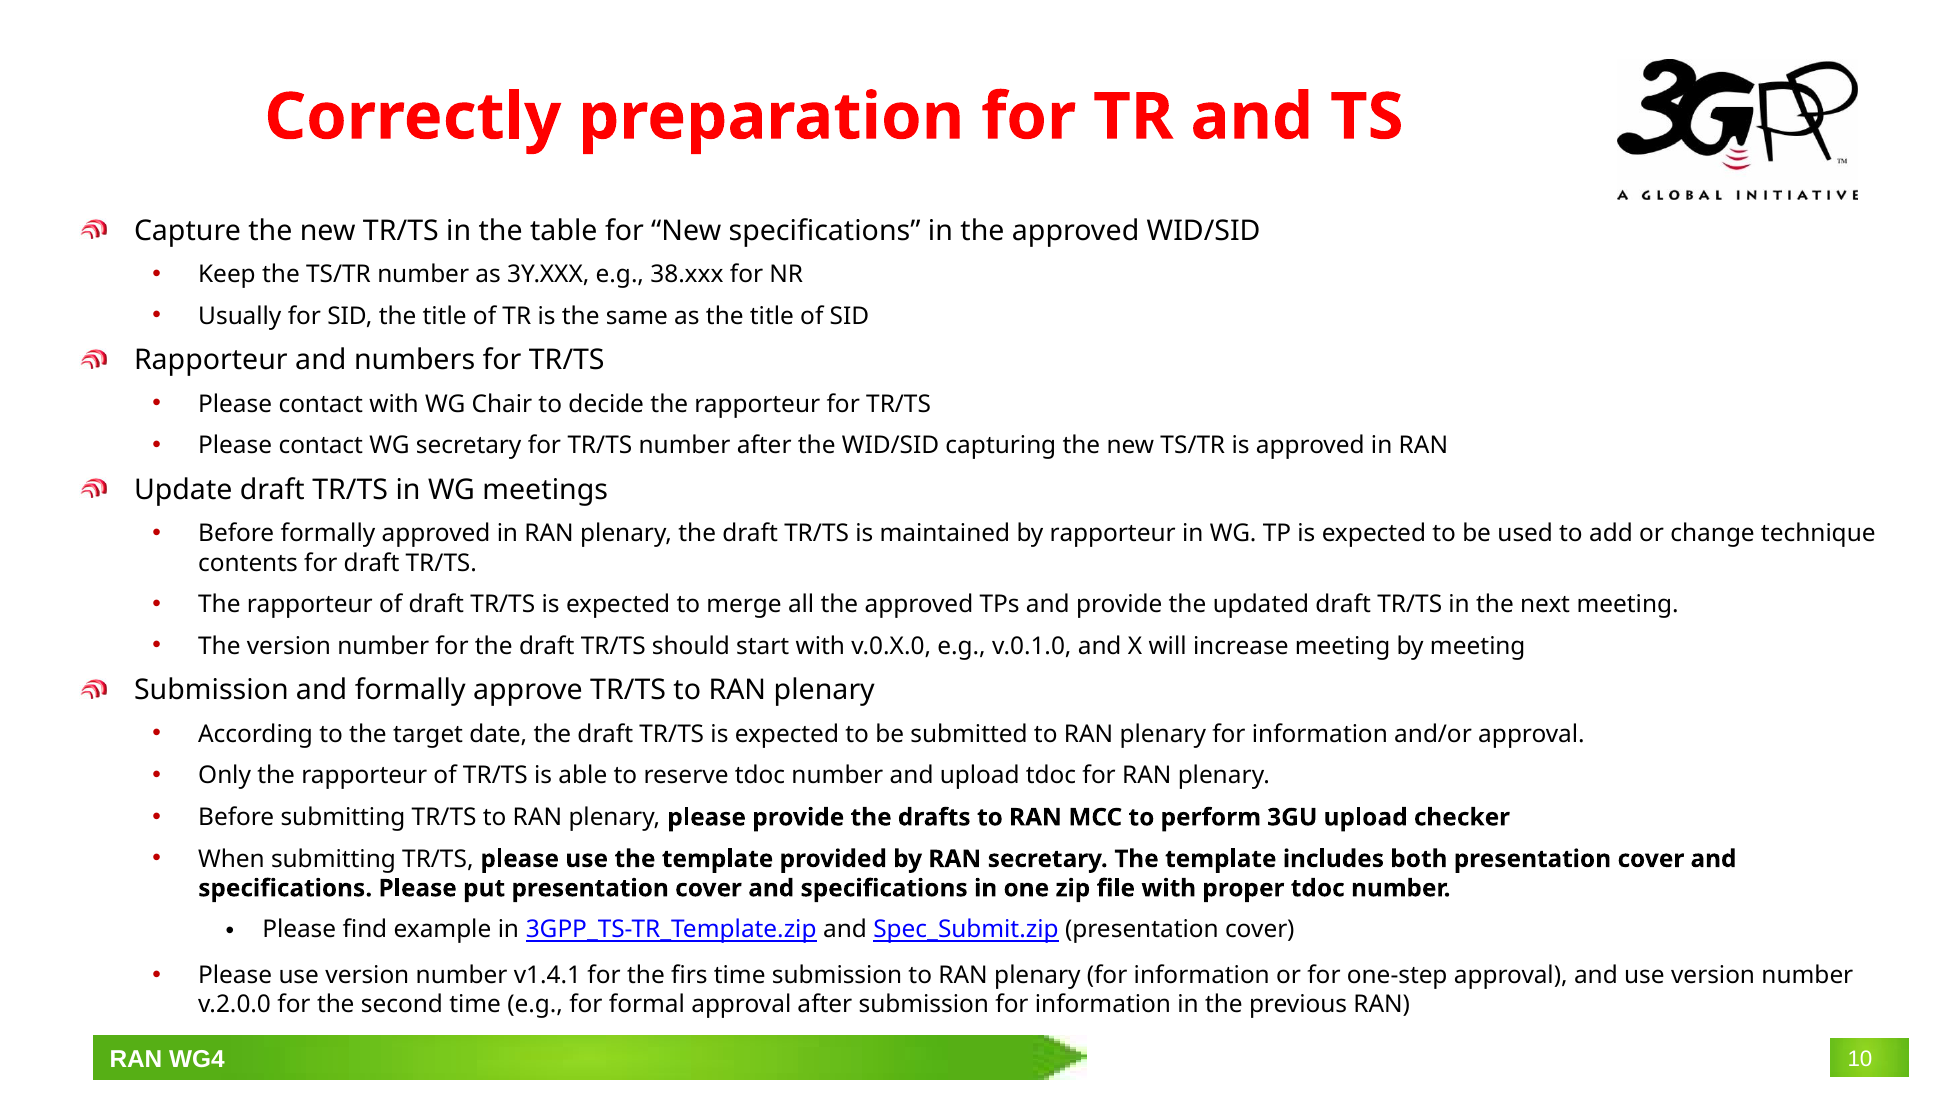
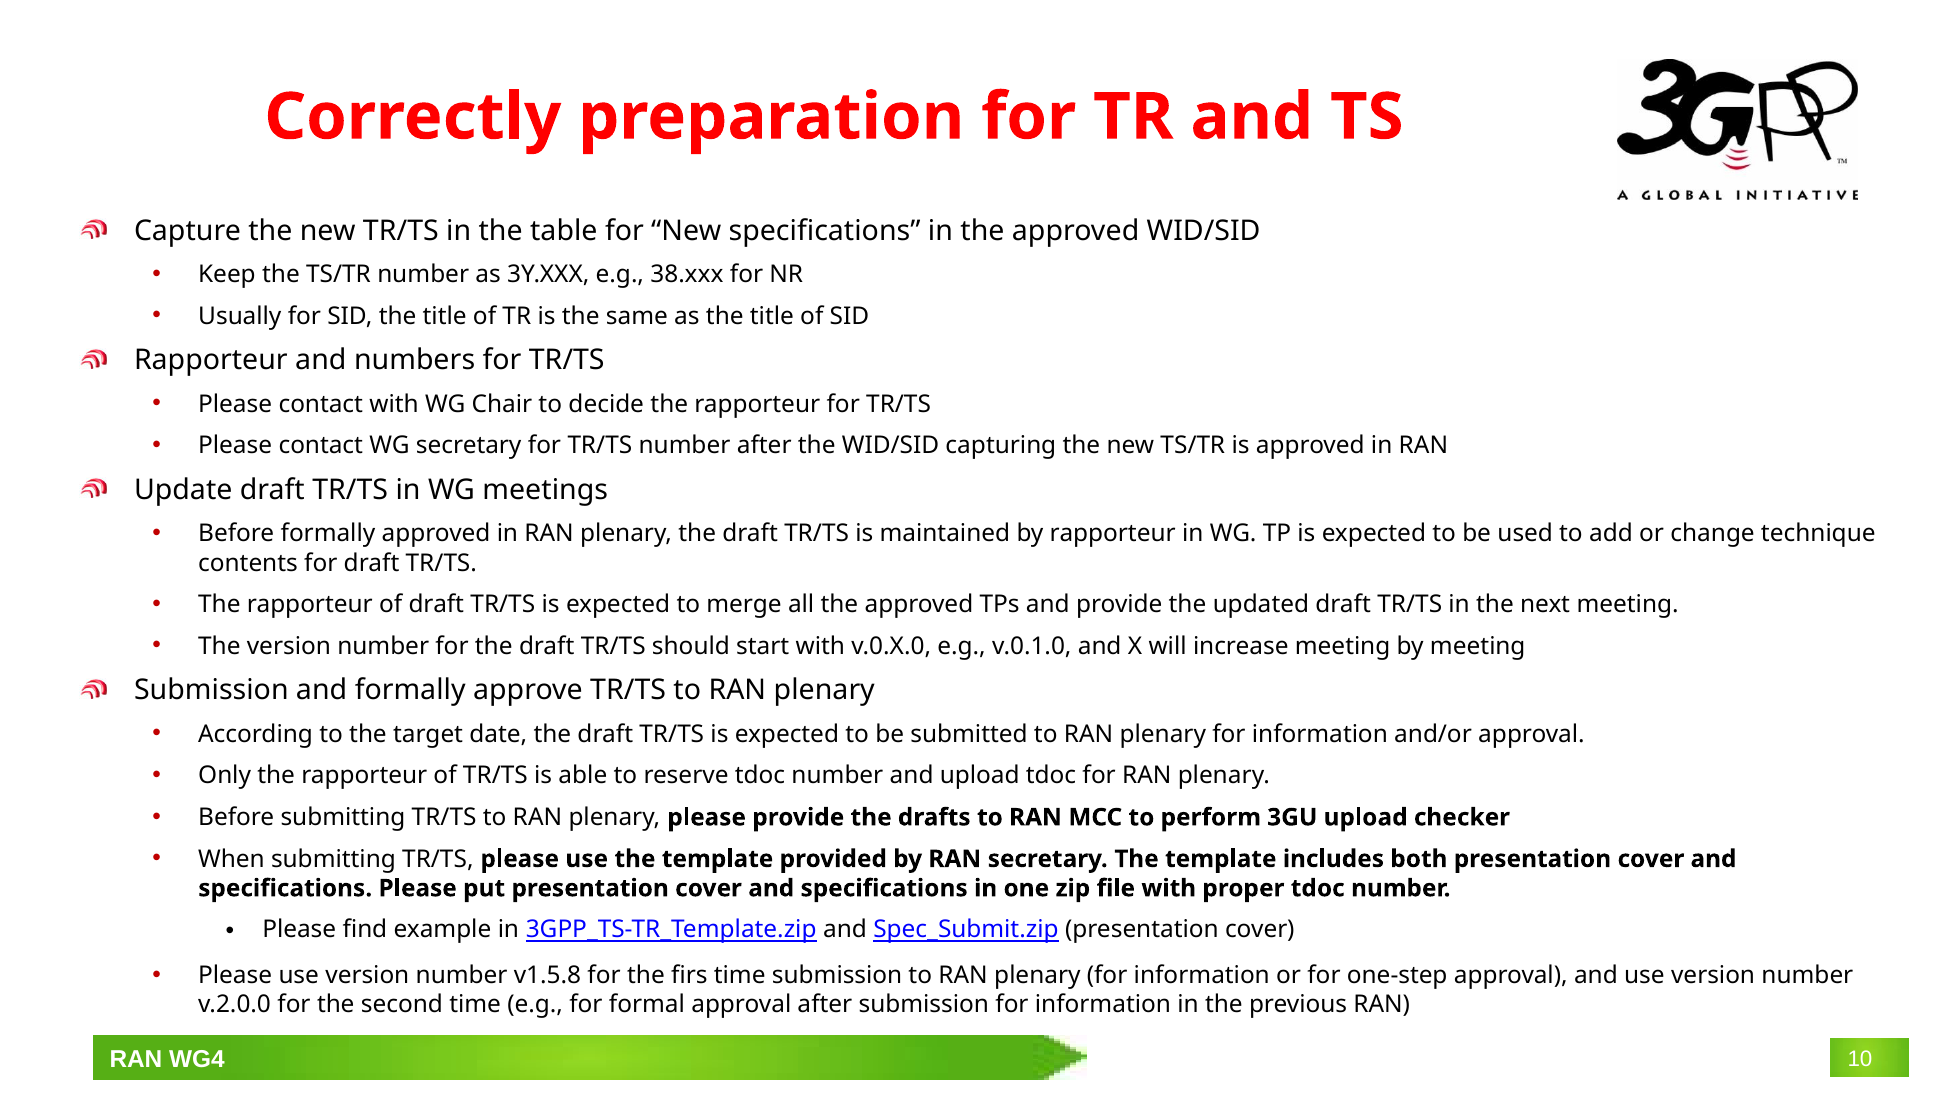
v1.4.1: v1.4.1 -> v1.5.8
